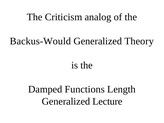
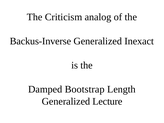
Backus-Would: Backus-Would -> Backus-Inverse
Theory: Theory -> Inexact
Functions: Functions -> Bootstrap
